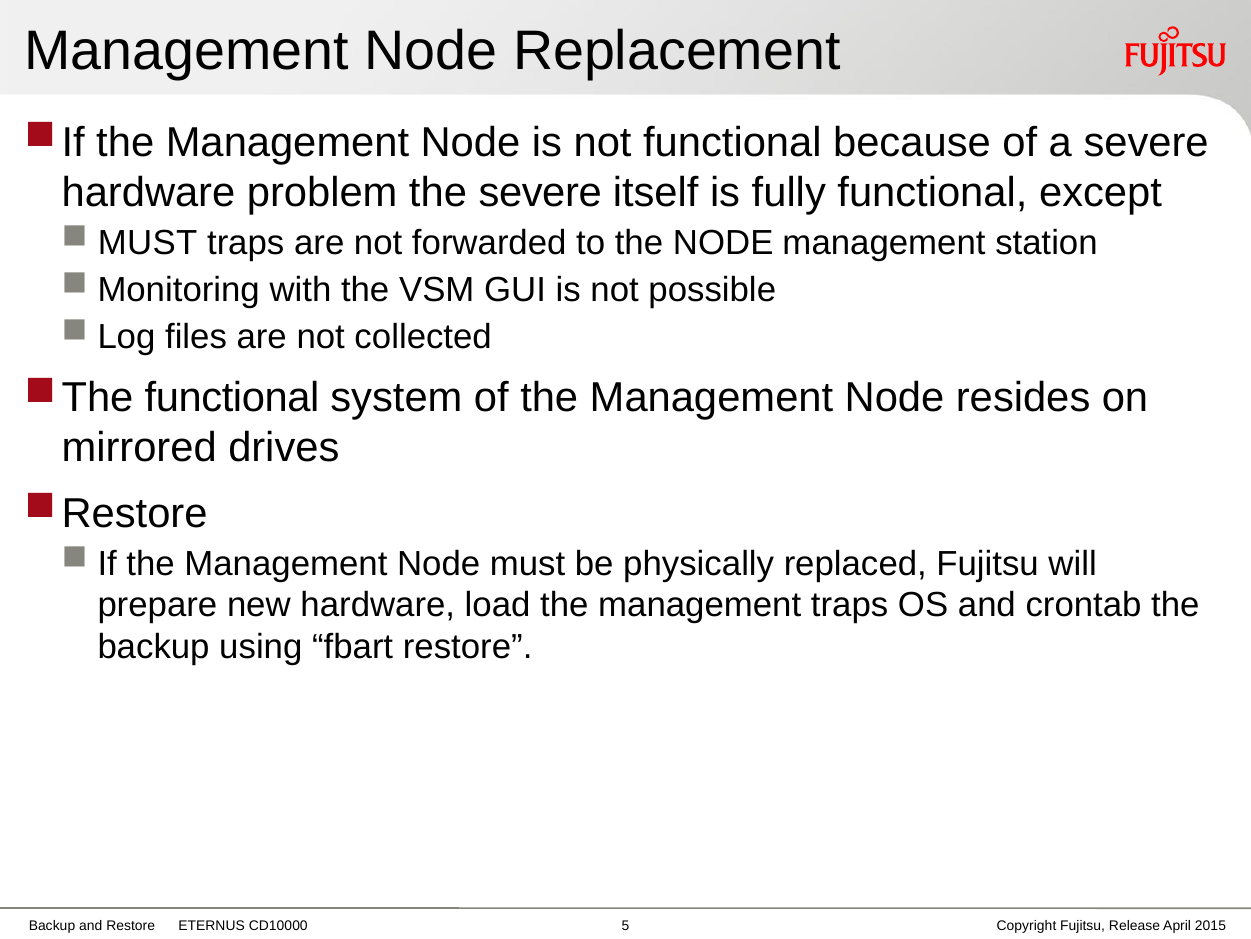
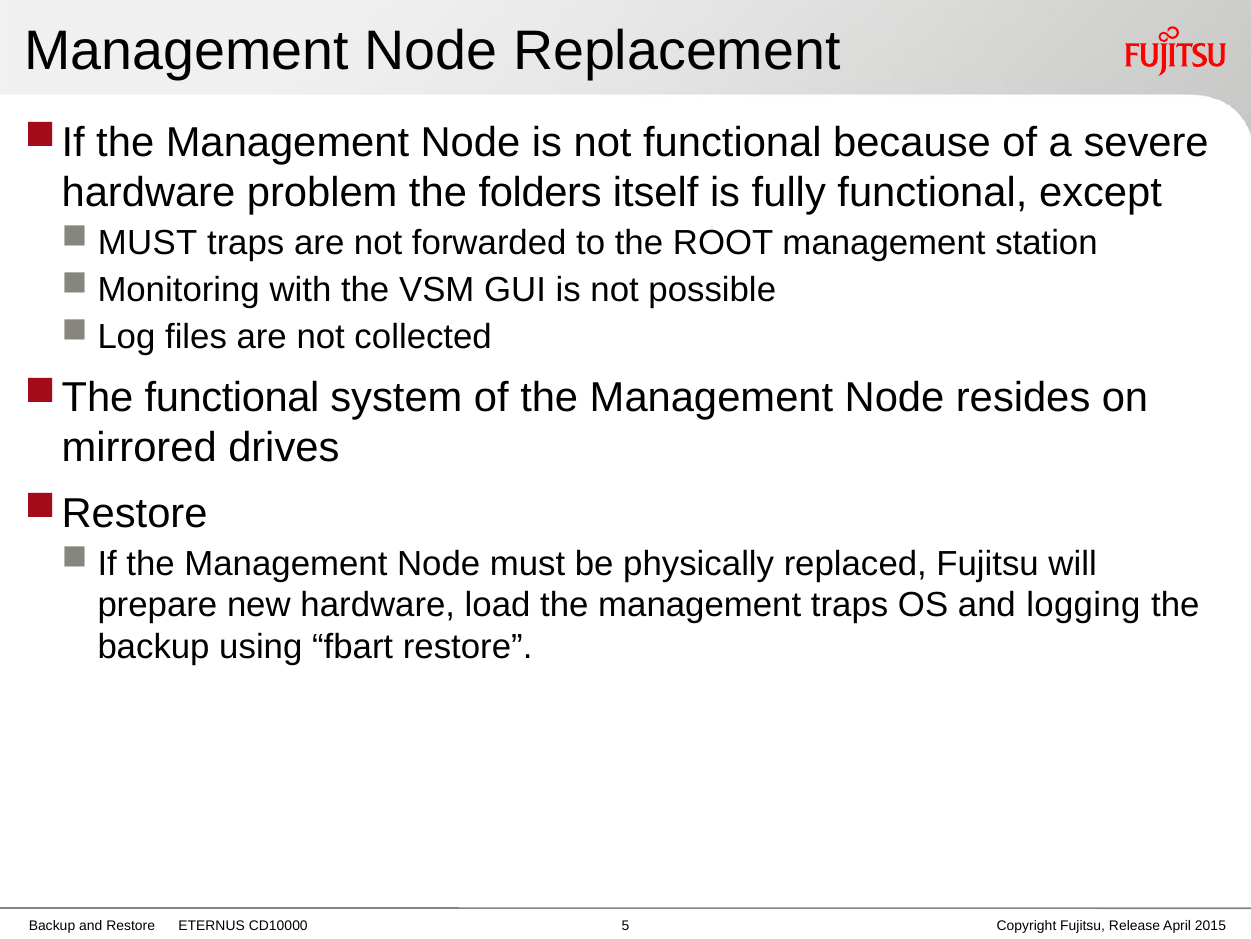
the severe: severe -> folders
the NODE: NODE -> ROOT
crontab: crontab -> logging
